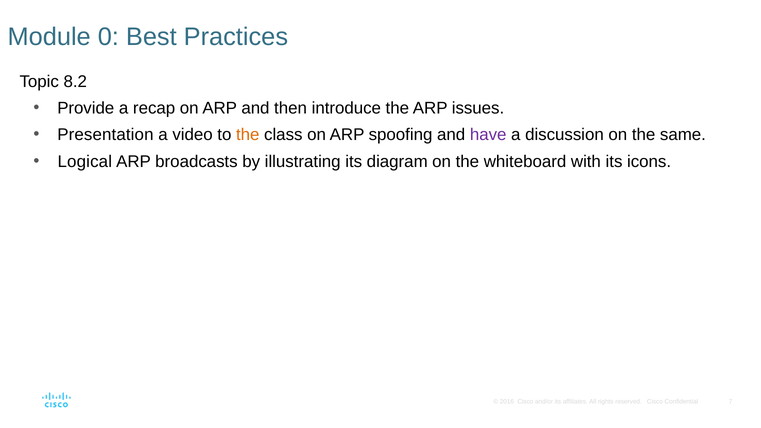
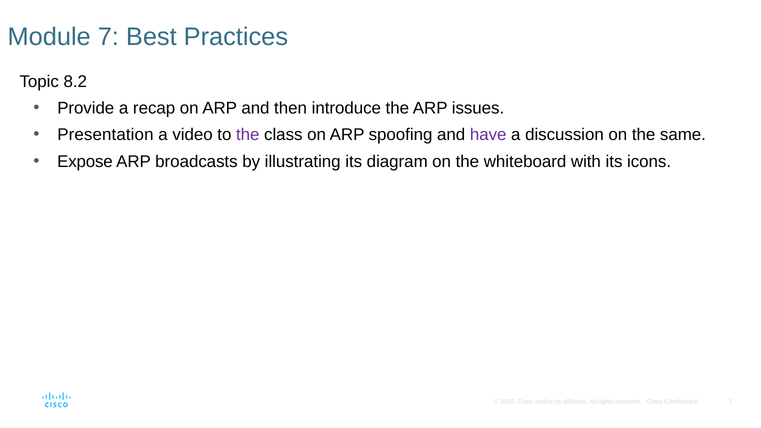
Module 0: 0 -> 7
the at (248, 135) colour: orange -> purple
Logical: Logical -> Expose
